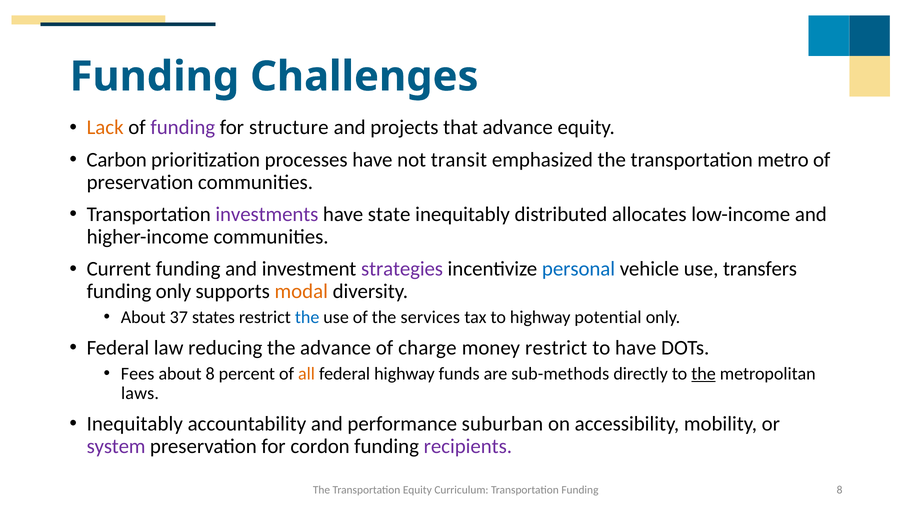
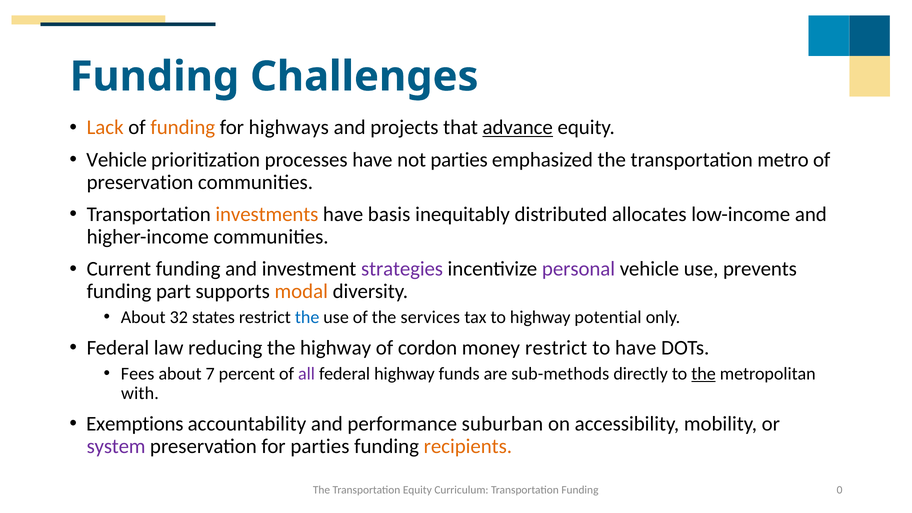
funding at (183, 128) colour: purple -> orange
structure: structure -> highways
advance at (518, 128) underline: none -> present
Carbon at (117, 160): Carbon -> Vehicle
not transit: transit -> parties
investments colour: purple -> orange
state: state -> basis
personal colour: blue -> purple
transfers: transfers -> prevents
funding only: only -> part
37: 37 -> 32
the advance: advance -> highway
charge: charge -> cordon
about 8: 8 -> 7
all colour: orange -> purple
laws: laws -> with
Inequitably at (135, 424): Inequitably -> Exemptions
for cordon: cordon -> parties
recipients colour: purple -> orange
Funding 8: 8 -> 0
